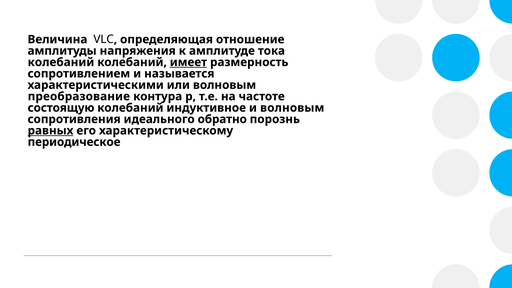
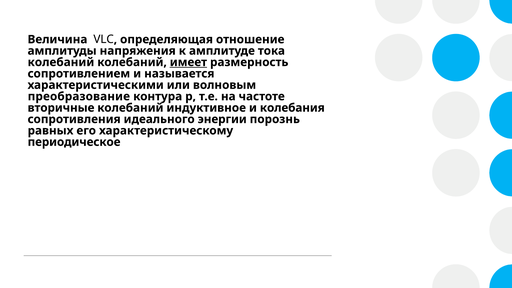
состоящую: состоящую -> вторичные
и волновым: волновым -> колебания
обратно: обратно -> энергии
равных underline: present -> none
